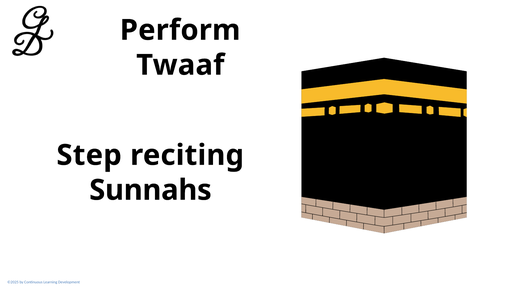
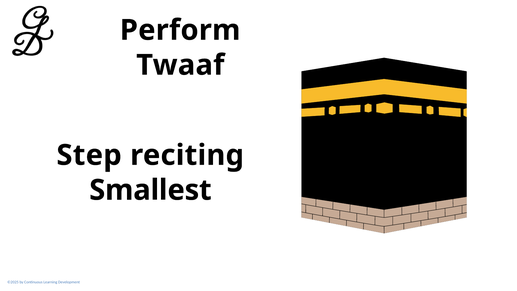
Sunnahs: Sunnahs -> Smallest
